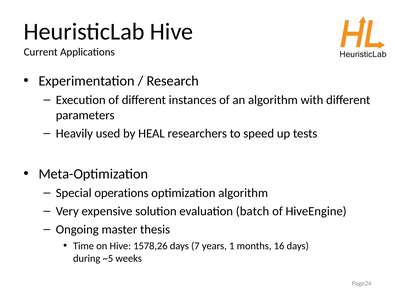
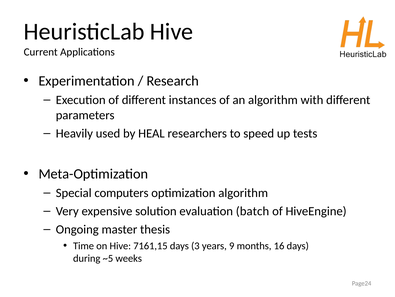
operations: operations -> computers
1578,26: 1578,26 -> 7161,15
7: 7 -> 3
1: 1 -> 9
